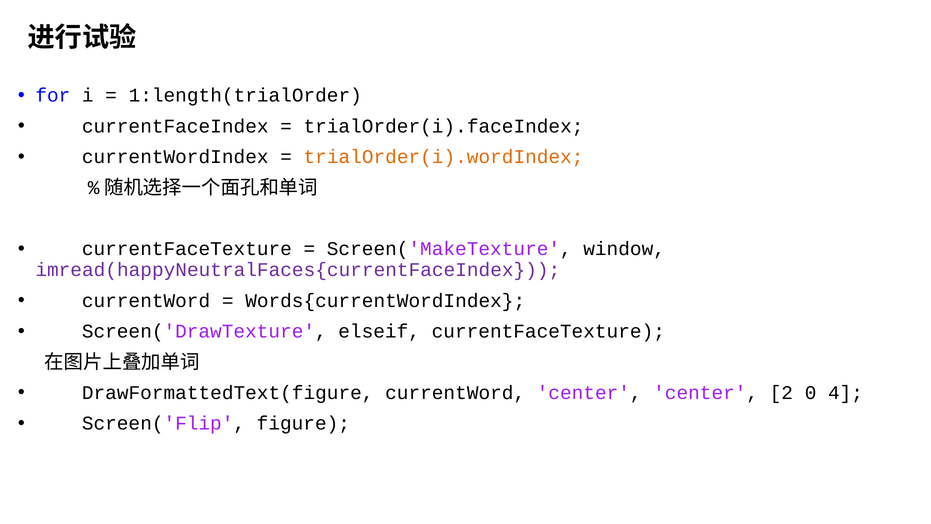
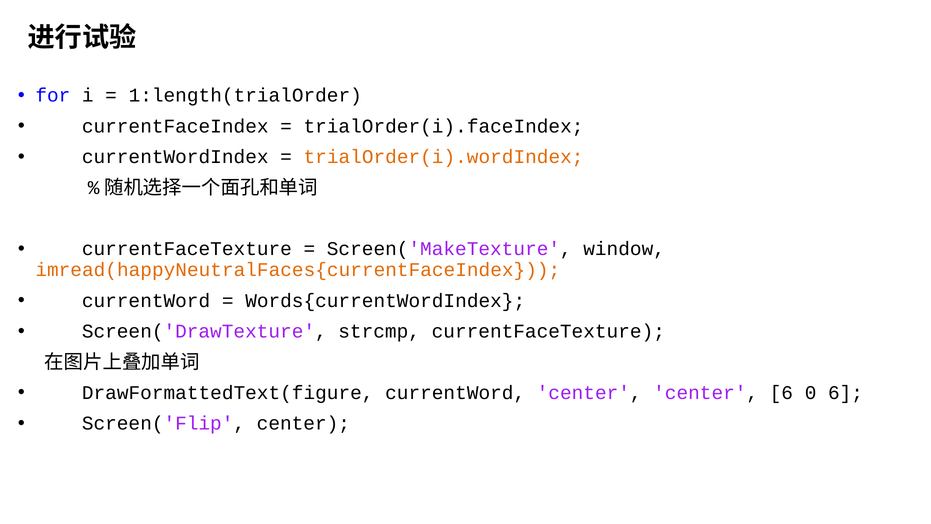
imread(happyNeutralFaces{currentFaceIndex colour: purple -> orange
elseif: elseif -> strcmp
center 2: 2 -> 6
0 4: 4 -> 6
Screen('Flip figure: figure -> center
